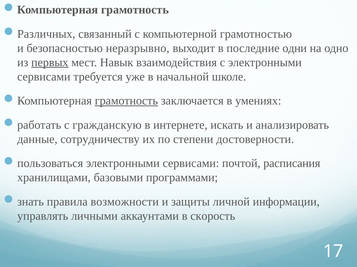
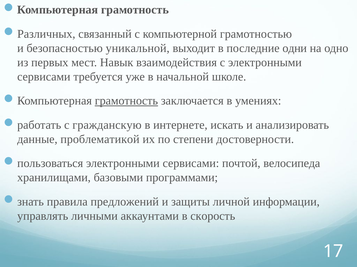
неразрывно: неразрывно -> уникальной
первых underline: present -> none
сотрудничеству: сотрудничеству -> проблематикой
расписания: расписания -> велосипеда
возможности: возможности -> предложений
